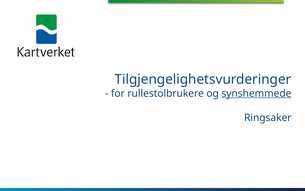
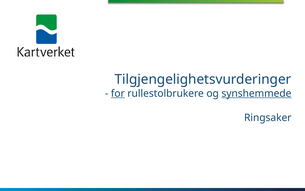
for underline: none -> present
